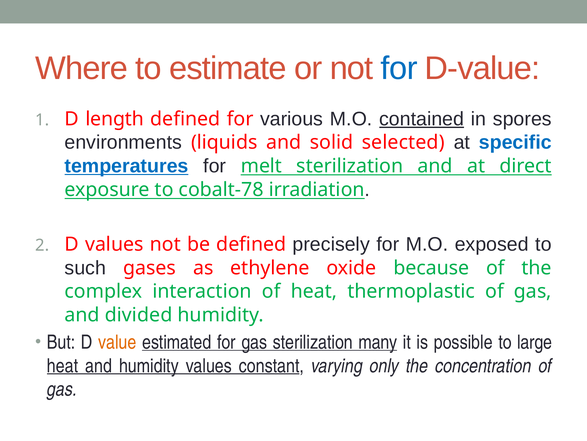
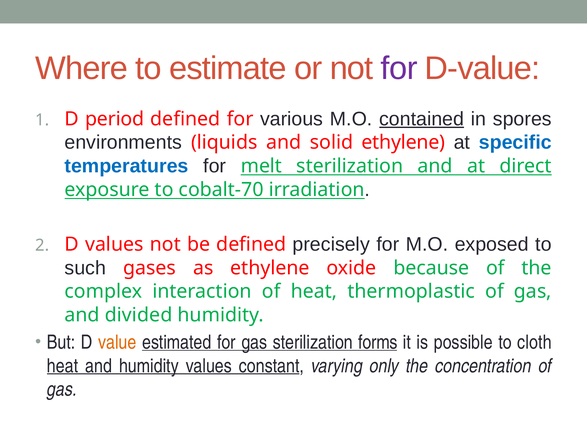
for at (399, 68) colour: blue -> purple
length: length -> period
solid selected: selected -> ethylene
temperatures underline: present -> none
cobalt-78: cobalt-78 -> cobalt-70
many: many -> forms
large: large -> cloth
